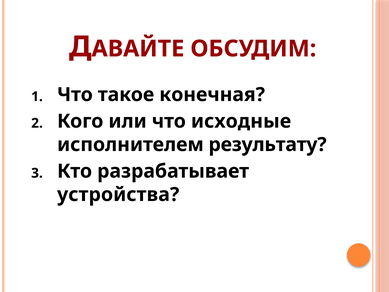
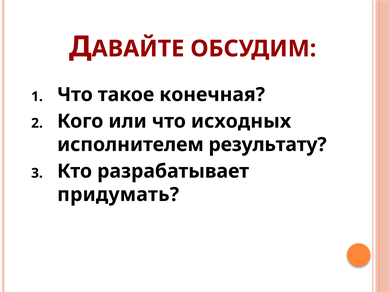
исходные: исходные -> исходных
устройства: устройства -> придумать
